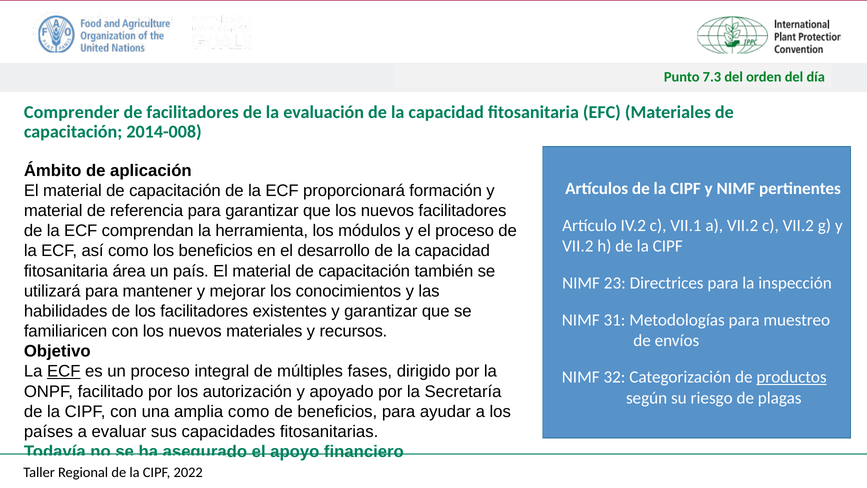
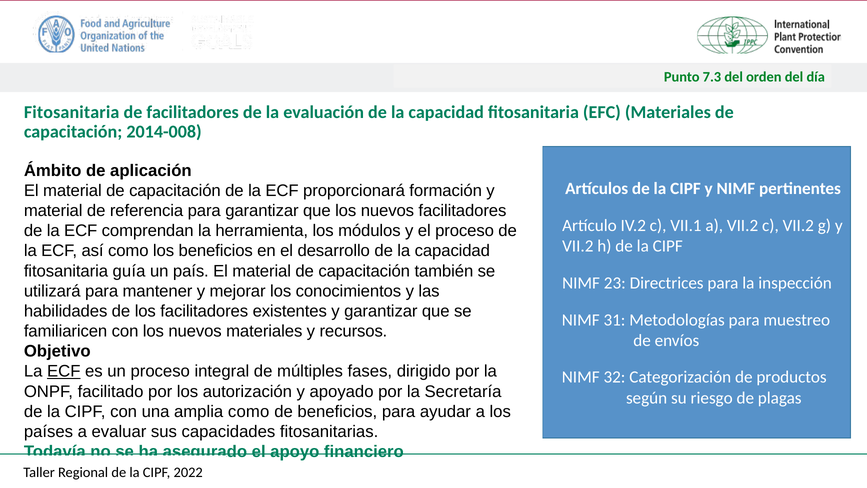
Comprender at (72, 112): Comprender -> Fitosanitaria
área: área -> guía
productos underline: present -> none
